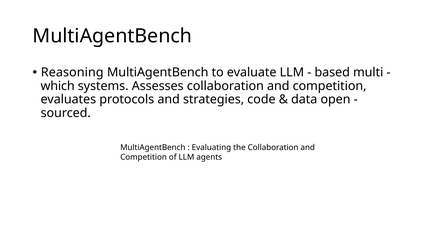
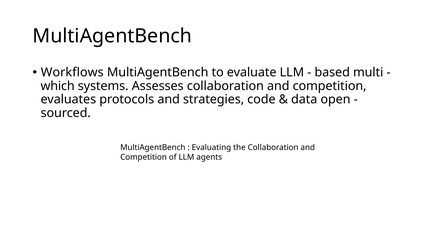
Reasoning: Reasoning -> Workflows
